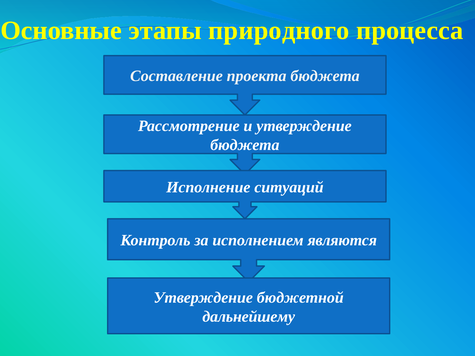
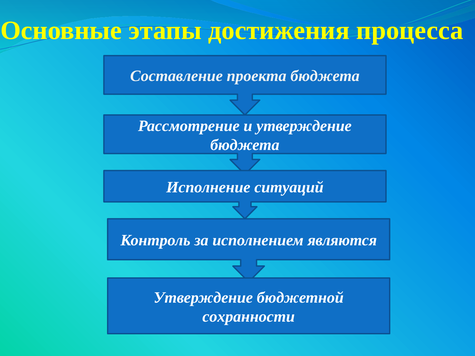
природного: природного -> достижения
дальнейшему: дальнейшему -> сохранности
